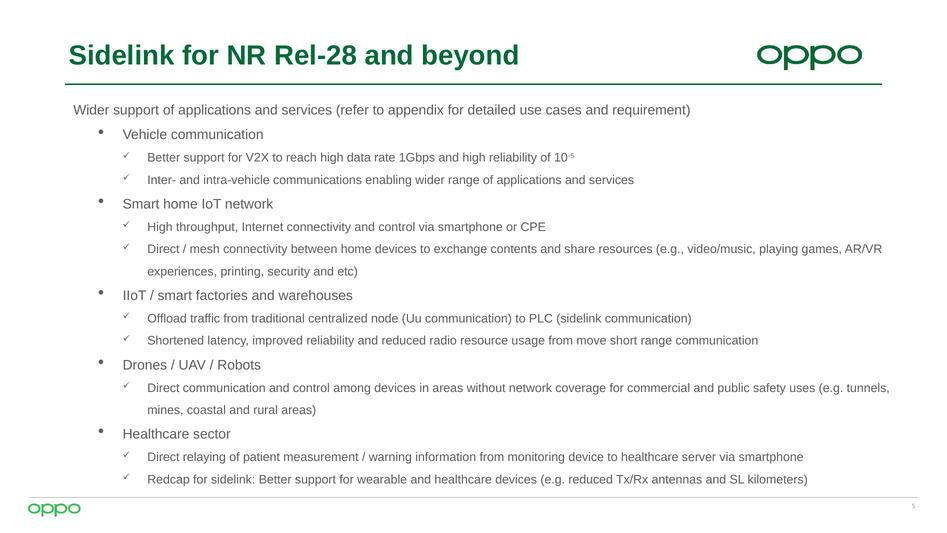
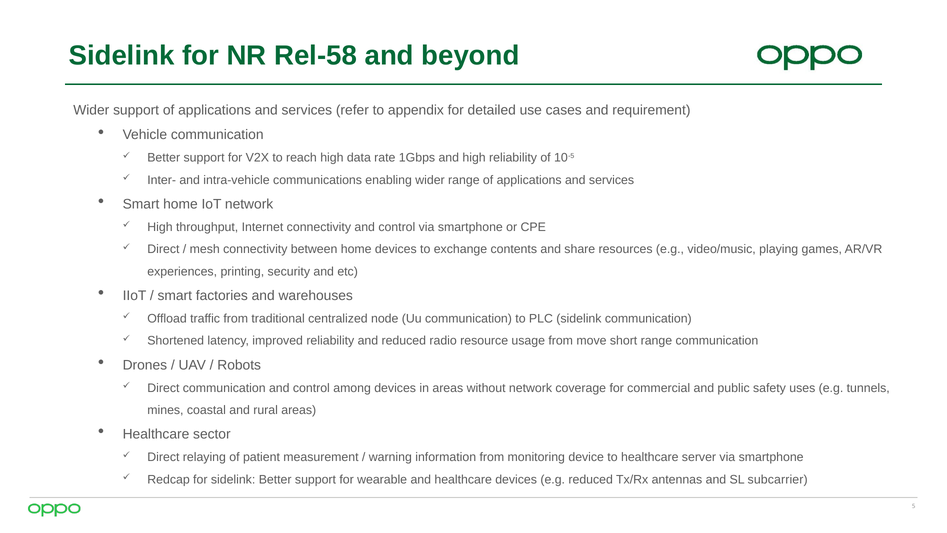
Rel-28: Rel-28 -> Rel-58
kilometers: kilometers -> subcarrier
